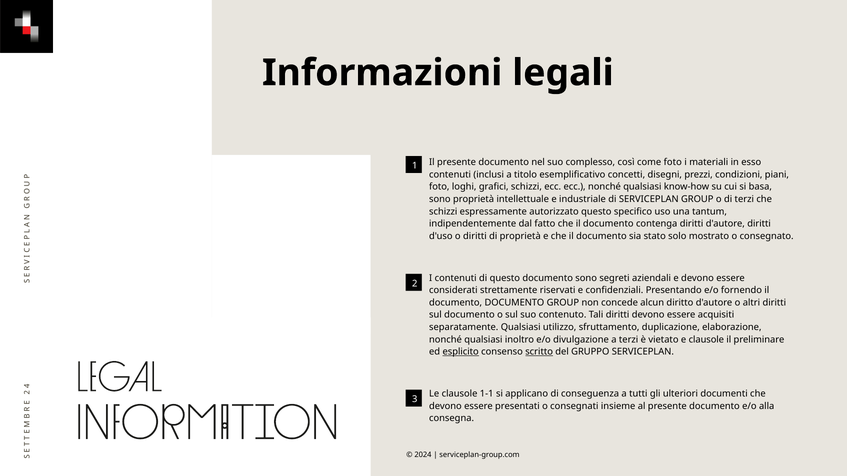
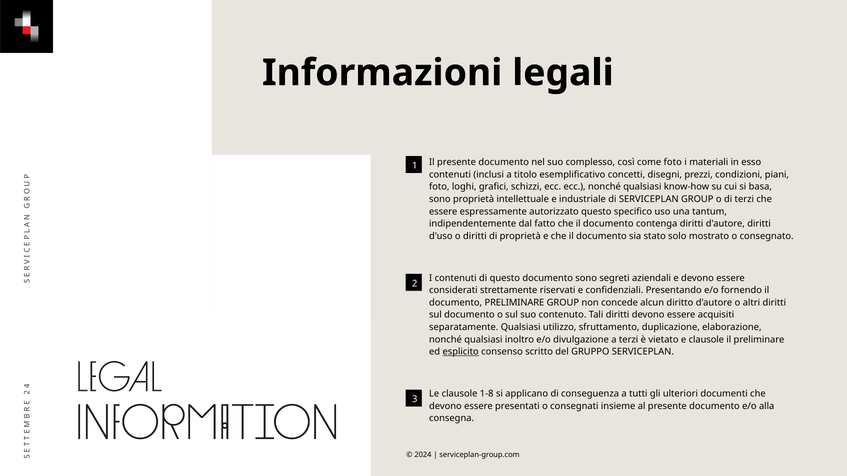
schizzi at (443, 212): schizzi -> essere
documento DOCUMENTO: DOCUMENTO -> PRELIMINARE
scritto underline: present -> none
1-1: 1-1 -> 1-8
